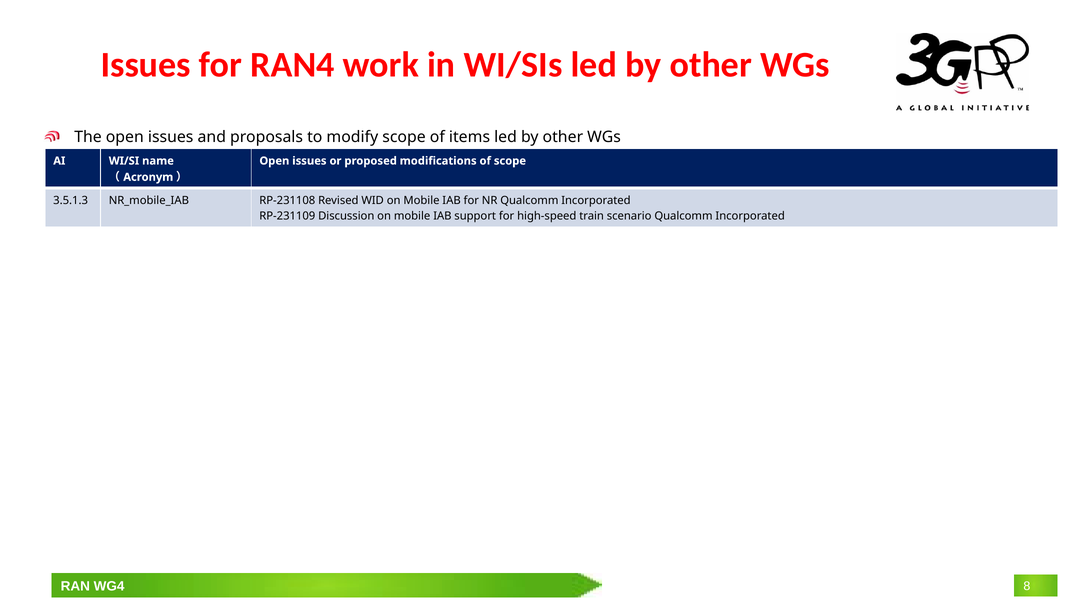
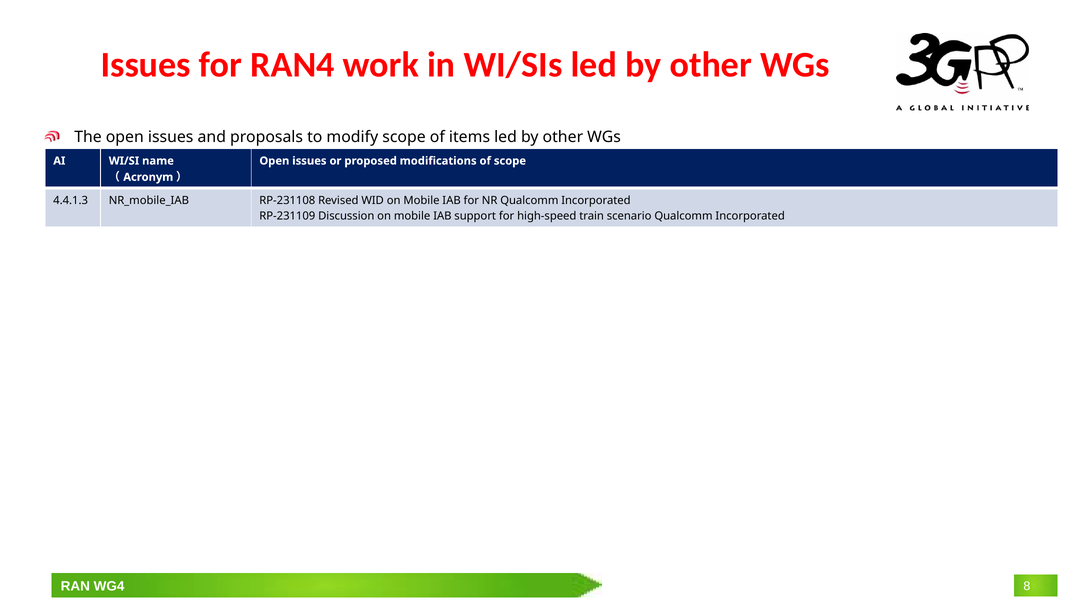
3.5.1.3: 3.5.1.3 -> 4.4.1.3
